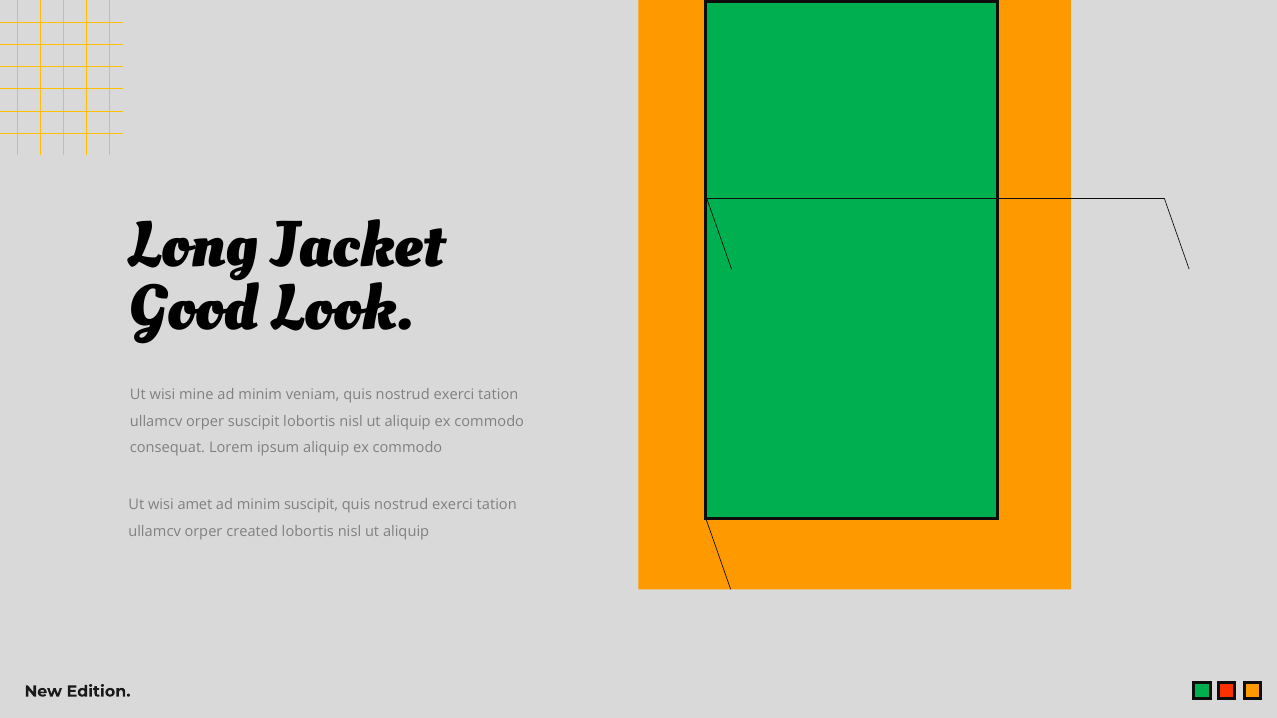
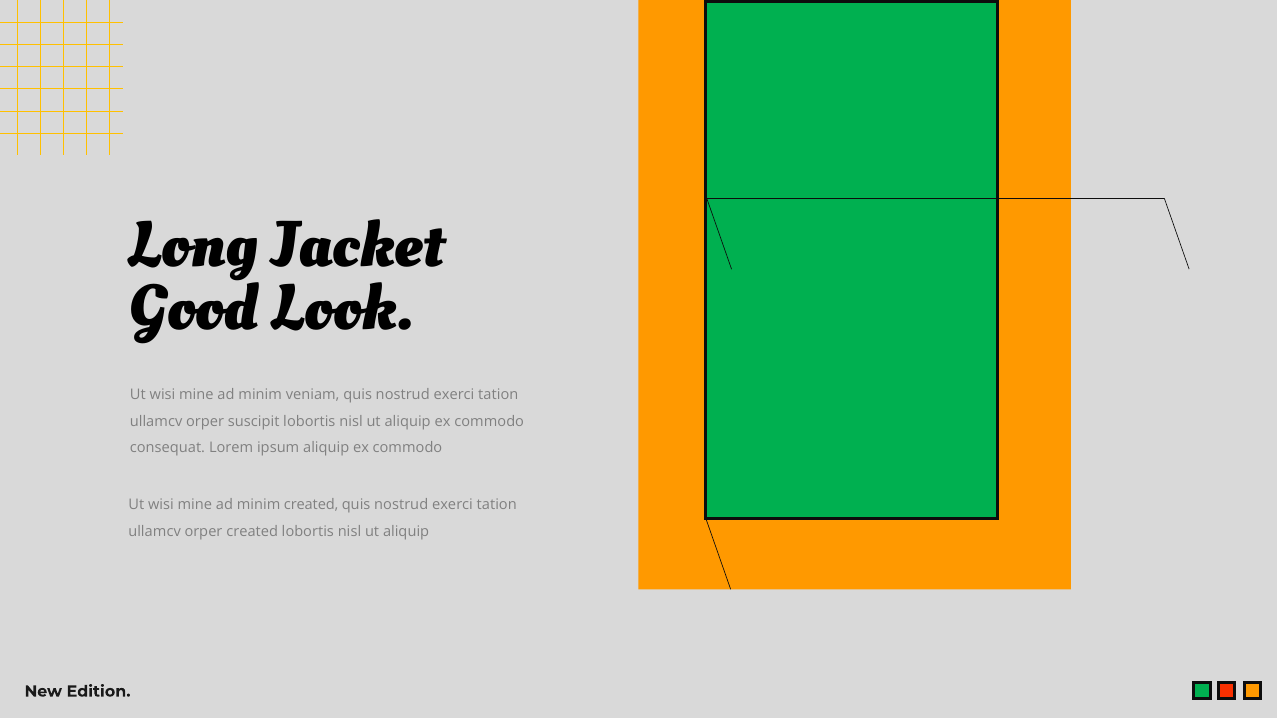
amet at (195, 505): amet -> mine
minim suscipit: suscipit -> created
